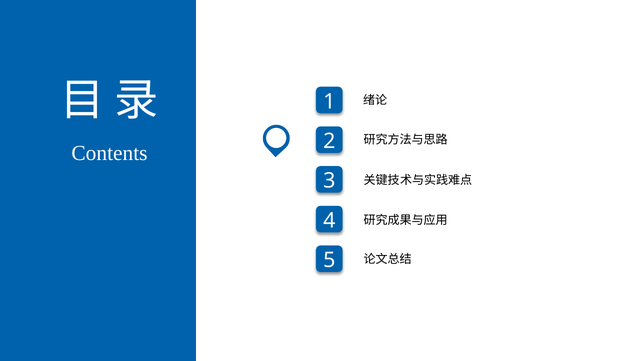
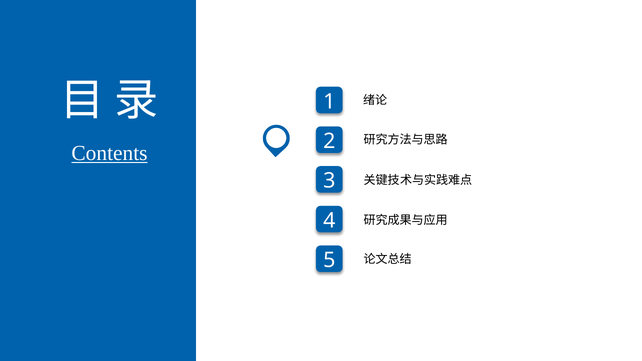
Contents underline: none -> present
